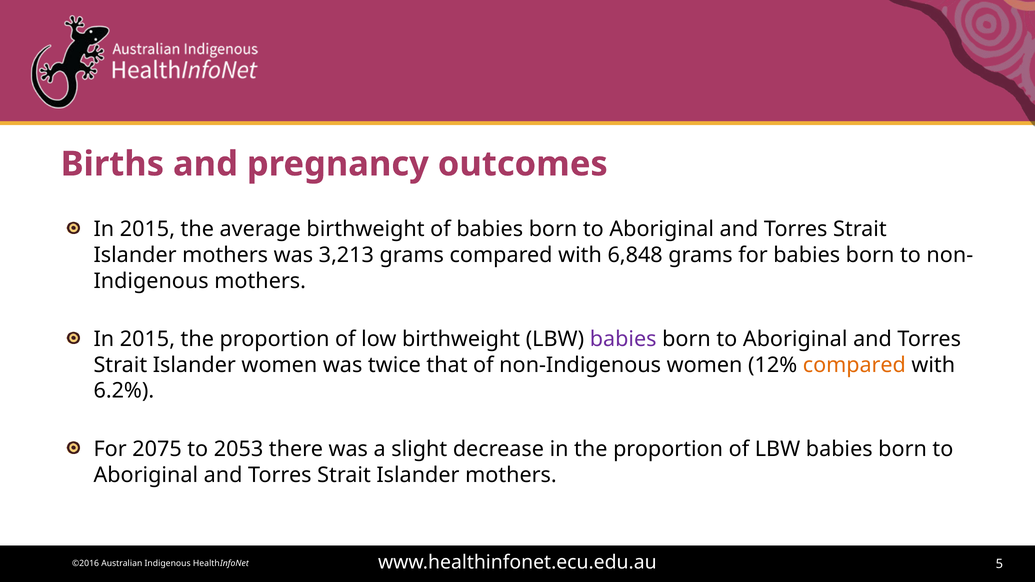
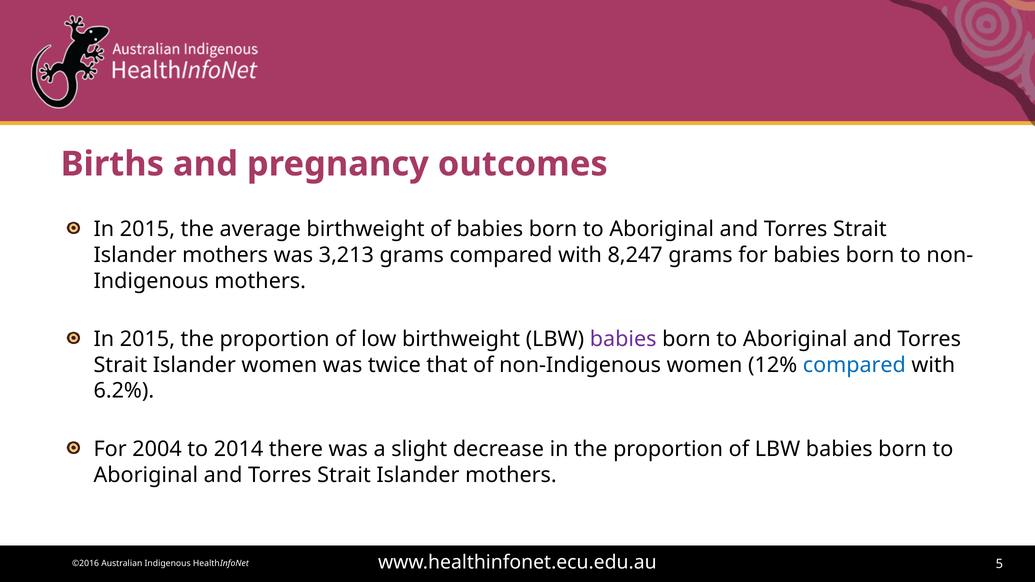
6,848: 6,848 -> 8,247
compared at (854, 365) colour: orange -> blue
2075: 2075 -> 2004
2053: 2053 -> 2014
